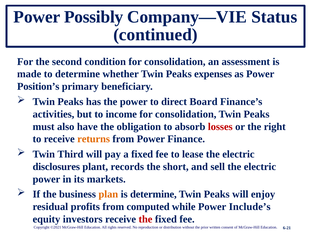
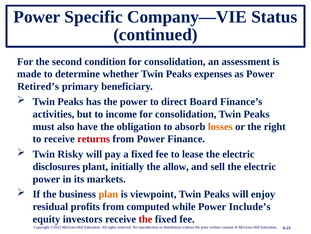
Possibly: Possibly -> Specific
Position’s: Position’s -> Retired’s
losses colour: red -> orange
returns colour: orange -> red
Third: Third -> Risky
records: records -> initially
short: short -> allow
is determine: determine -> viewpoint
